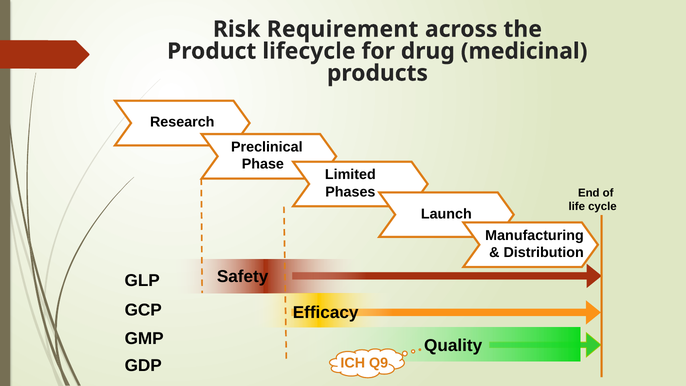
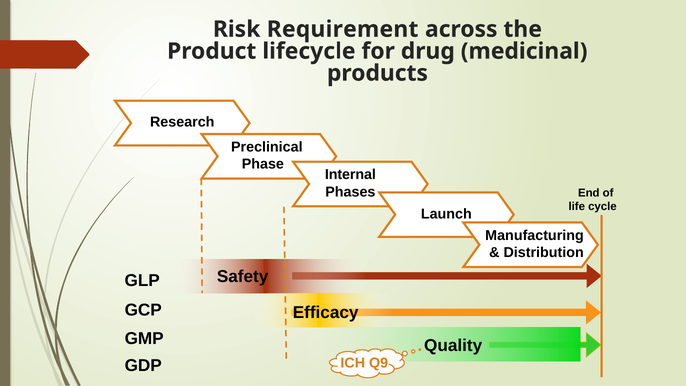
Limited: Limited -> Internal
